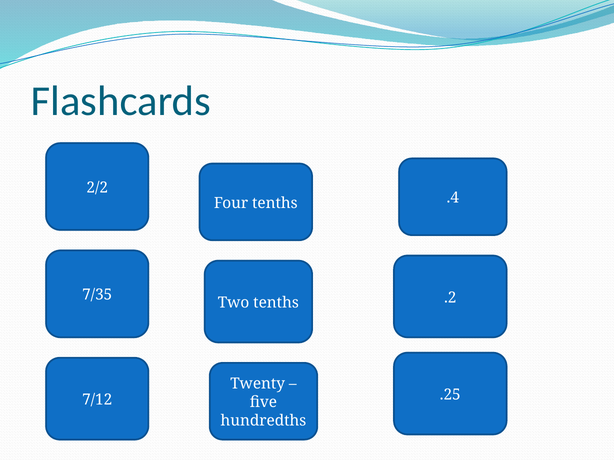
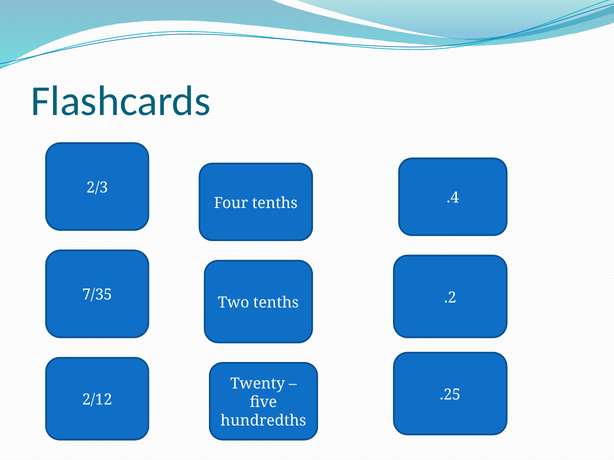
2/2: 2/2 -> 2/3
7/12: 7/12 -> 2/12
